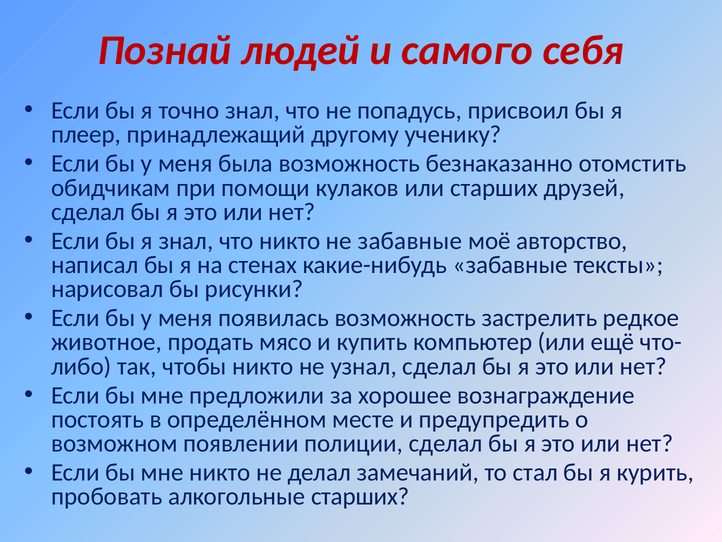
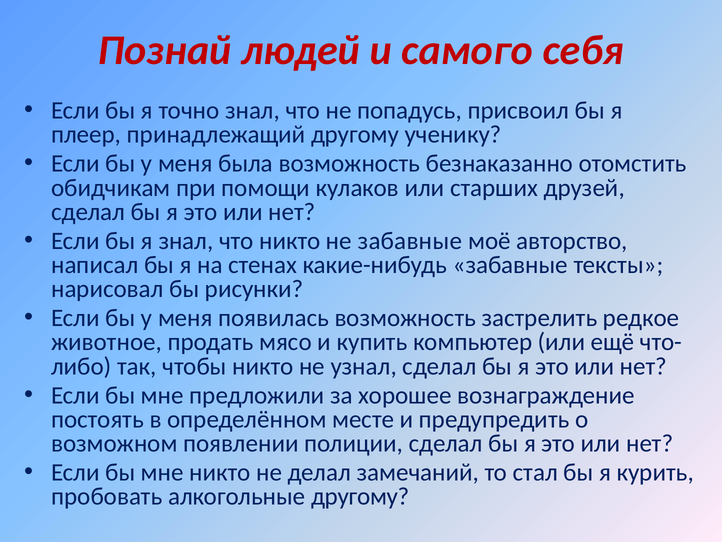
алкогольные старших: старших -> другому
